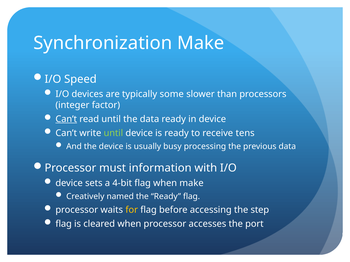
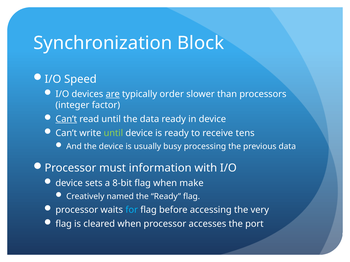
Synchronization Make: Make -> Block
are underline: none -> present
some: some -> order
4-bit: 4-bit -> 8-bit
for colour: yellow -> light blue
step: step -> very
